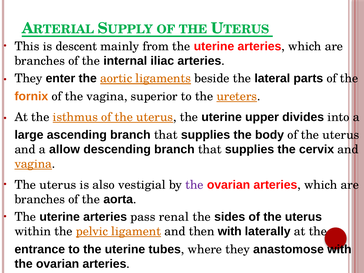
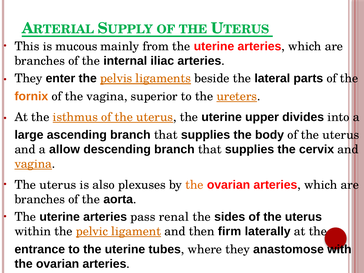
descent: descent -> mucous
aortic: aortic -> pelvis
vestigial: vestigial -> plexuses
the at (194, 185) colour: purple -> orange
then with: with -> firm
